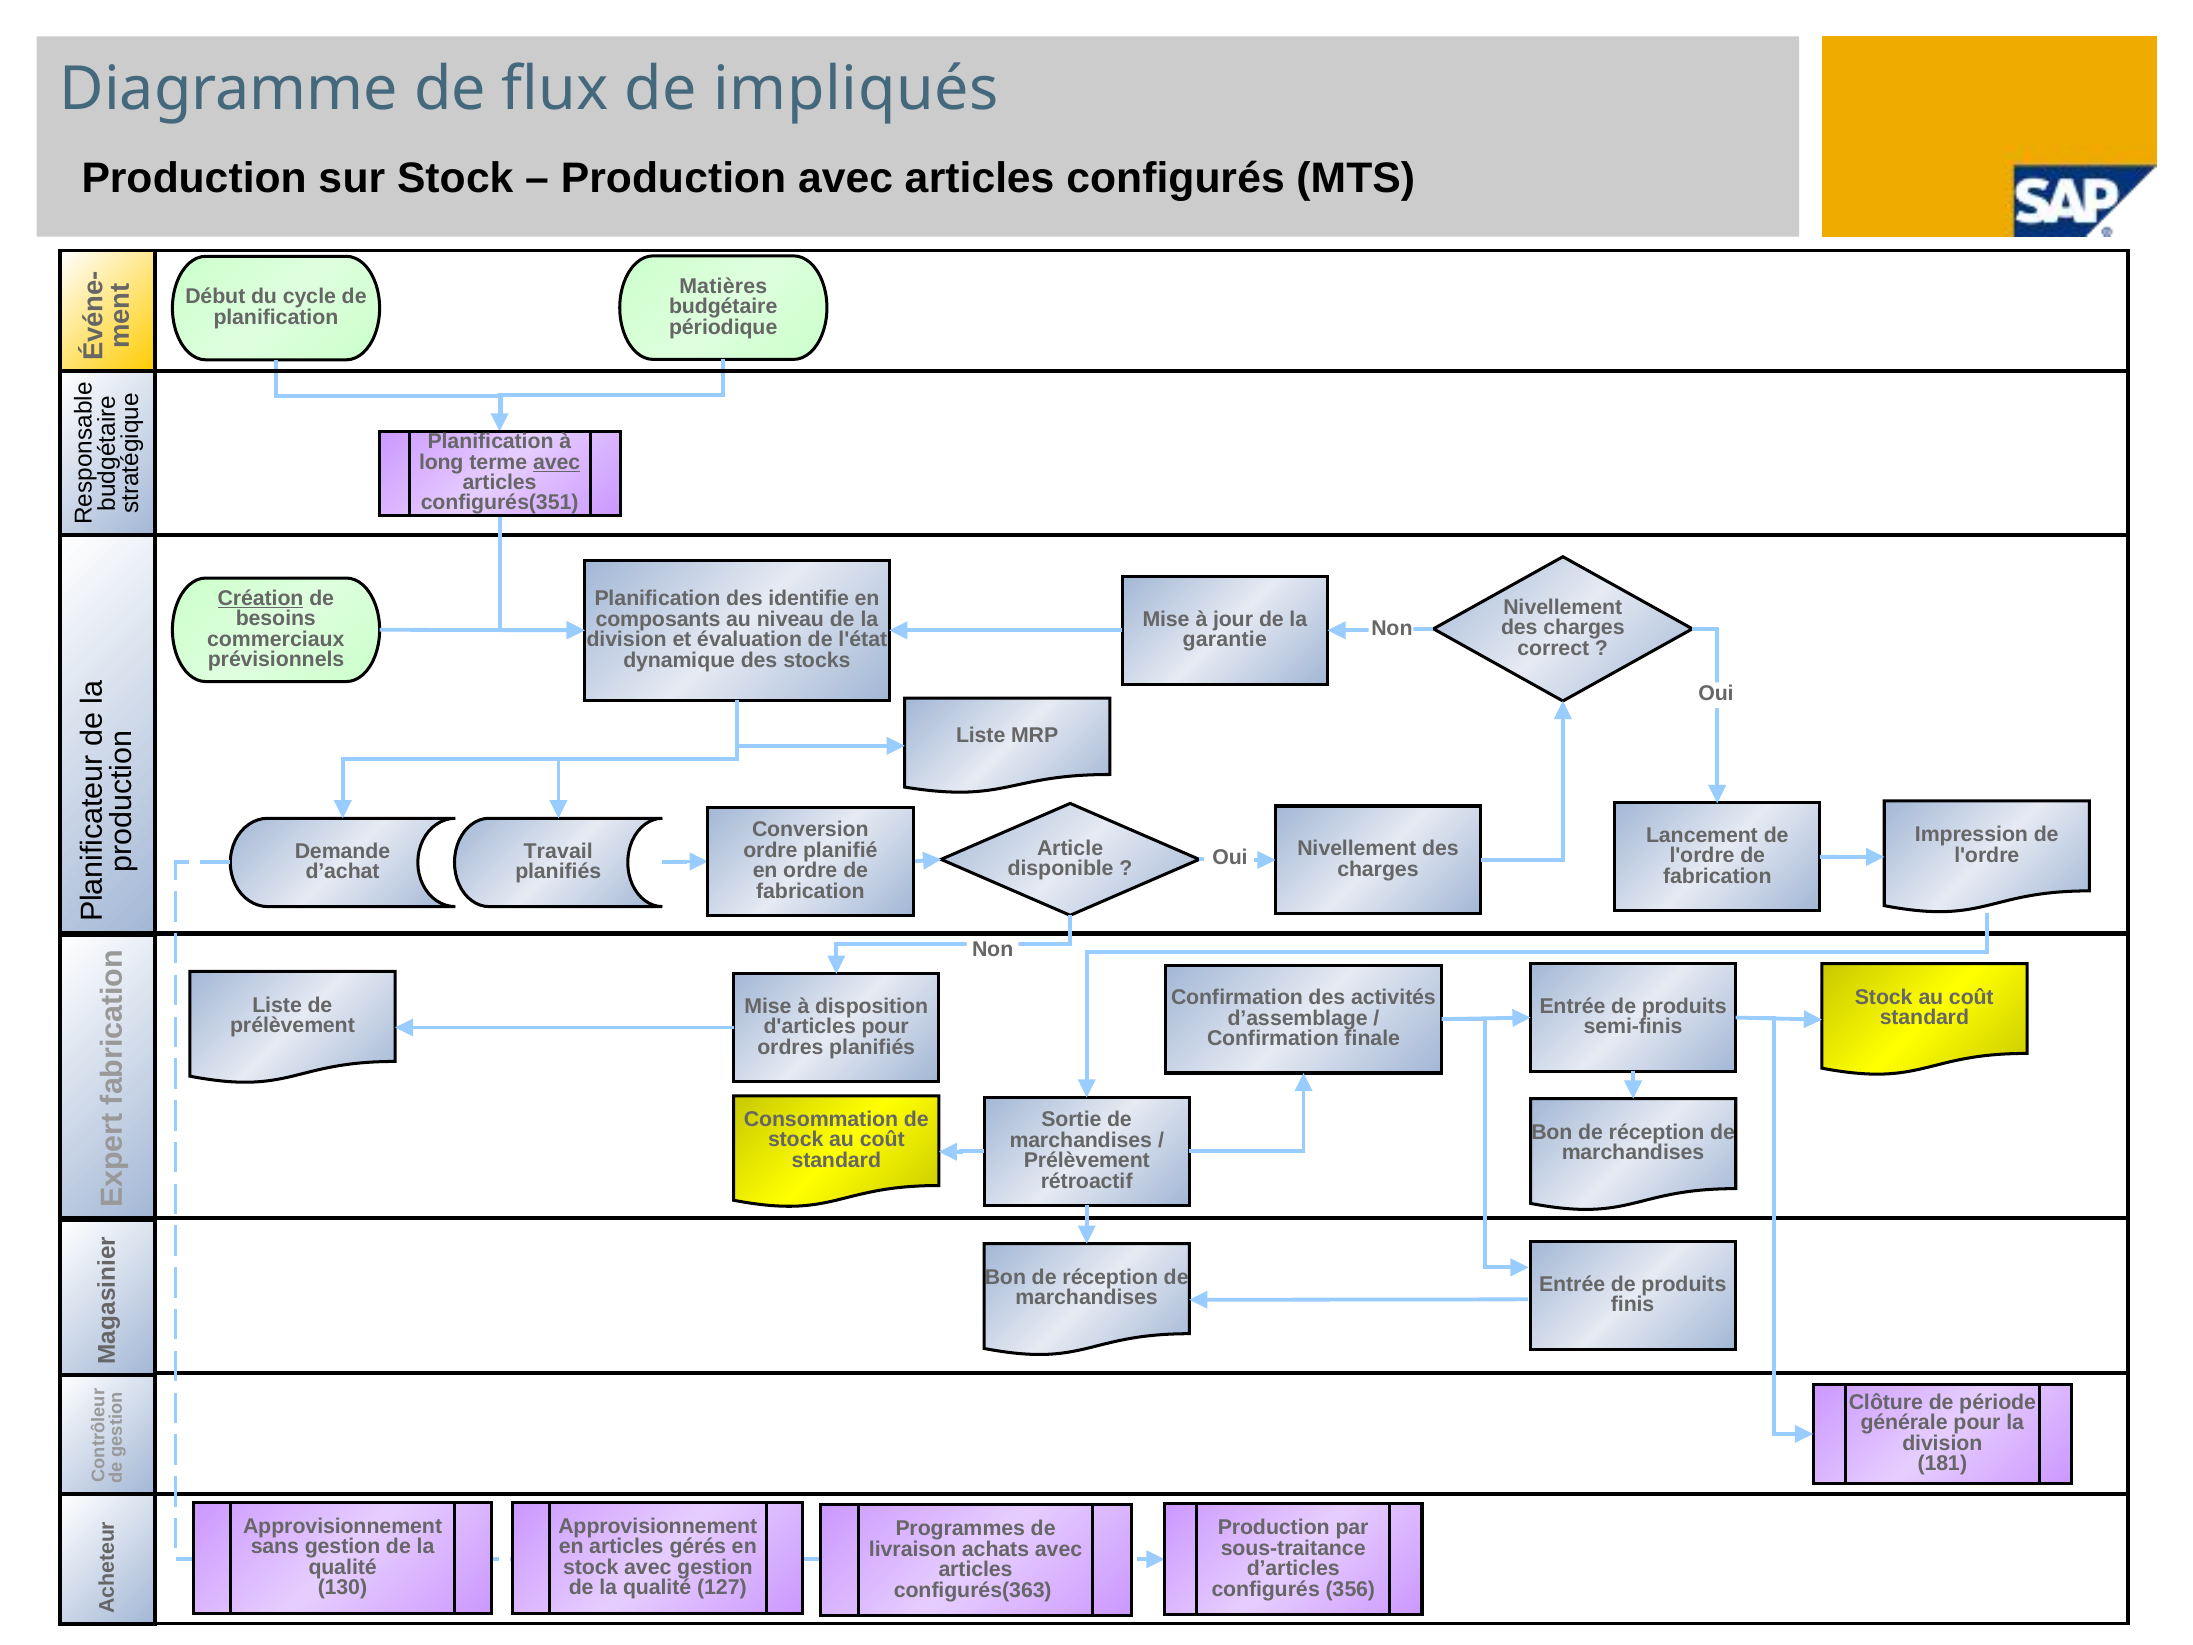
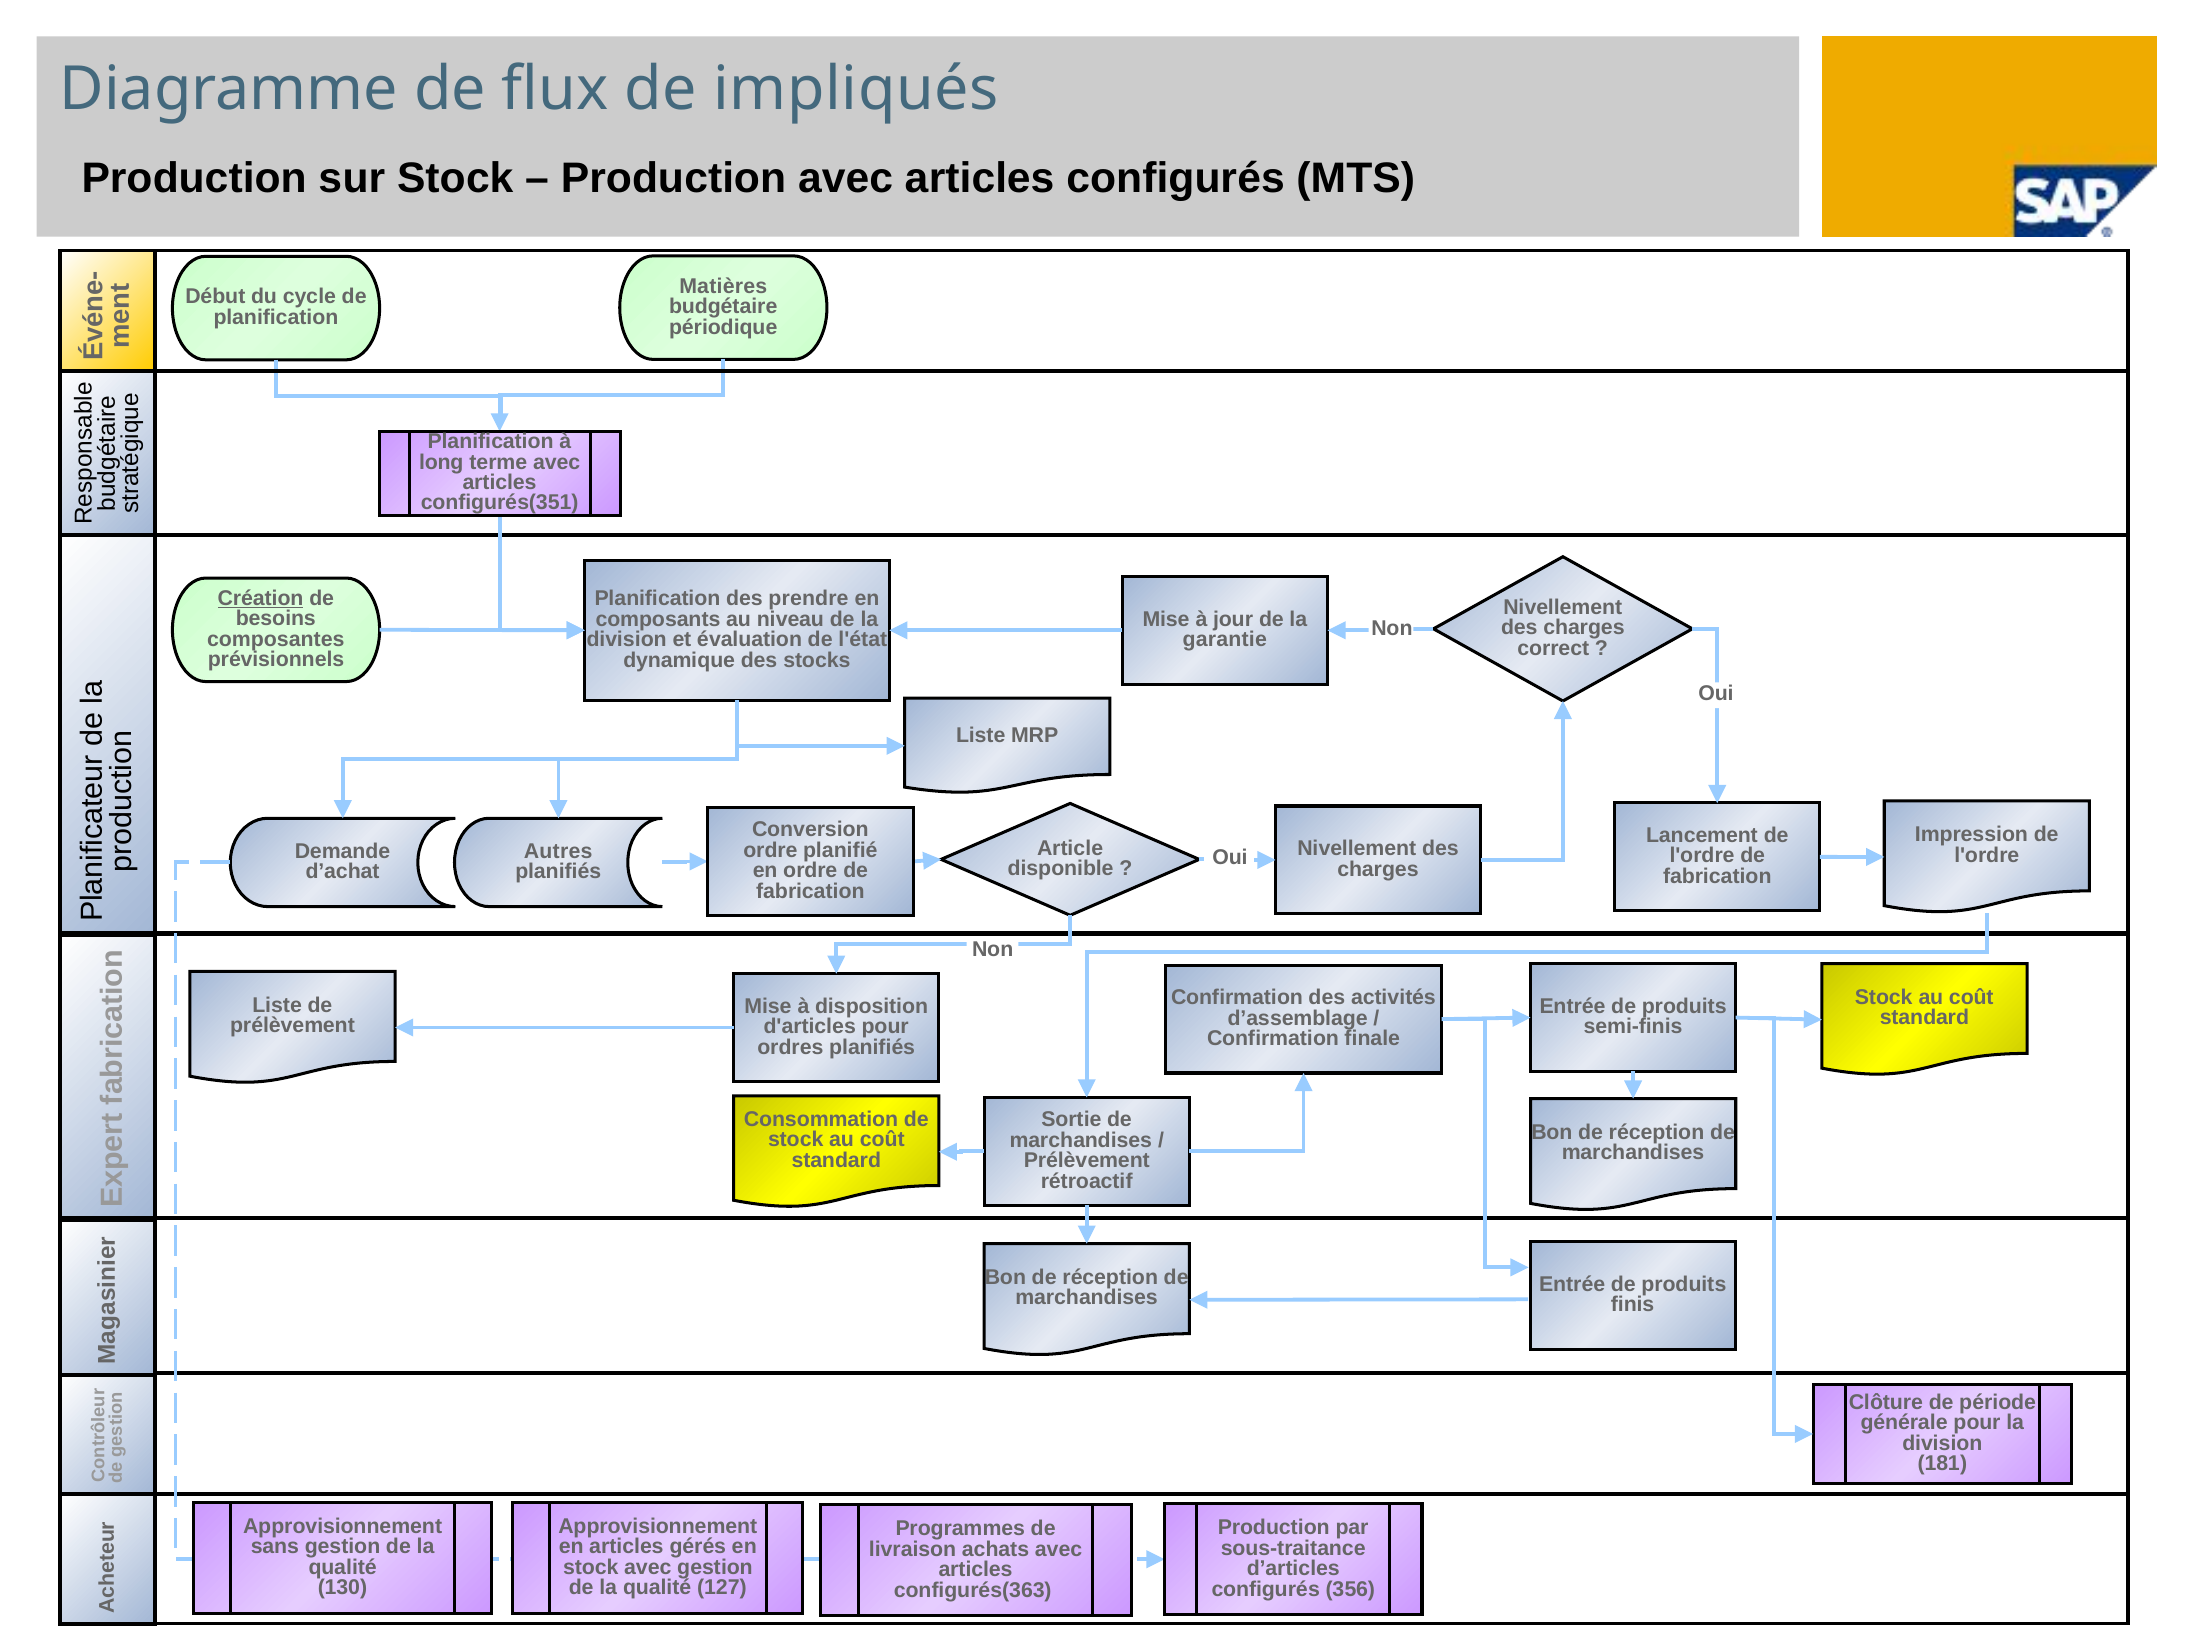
avec at (557, 462) underline: present -> none
identifie: identifie -> prendre
commerciaux: commerciaux -> composantes
Travail: Travail -> Autres
